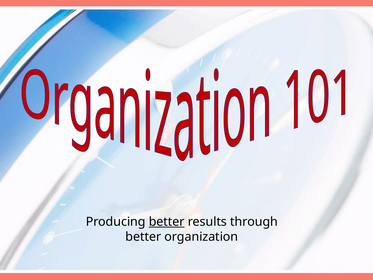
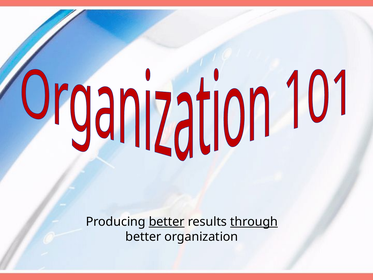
through underline: none -> present
